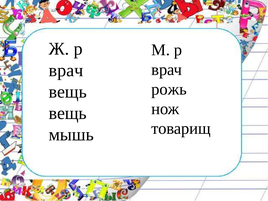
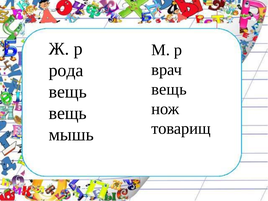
врач at (66, 70): врач -> рода
рожь at (169, 89): рожь -> вещь
